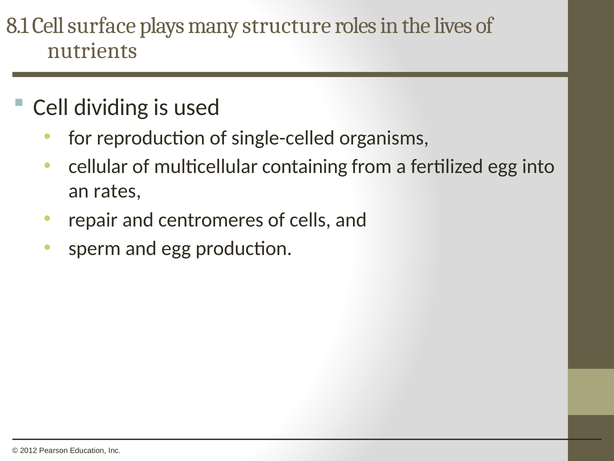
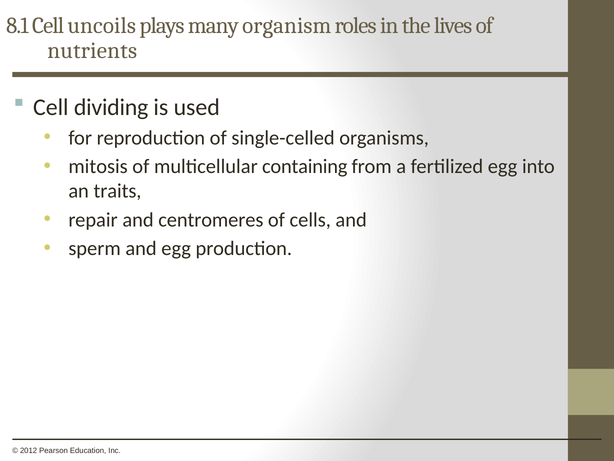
surface: surface -> uncoils
structure: structure -> organism
cellular: cellular -> mitosis
rates: rates -> traits
